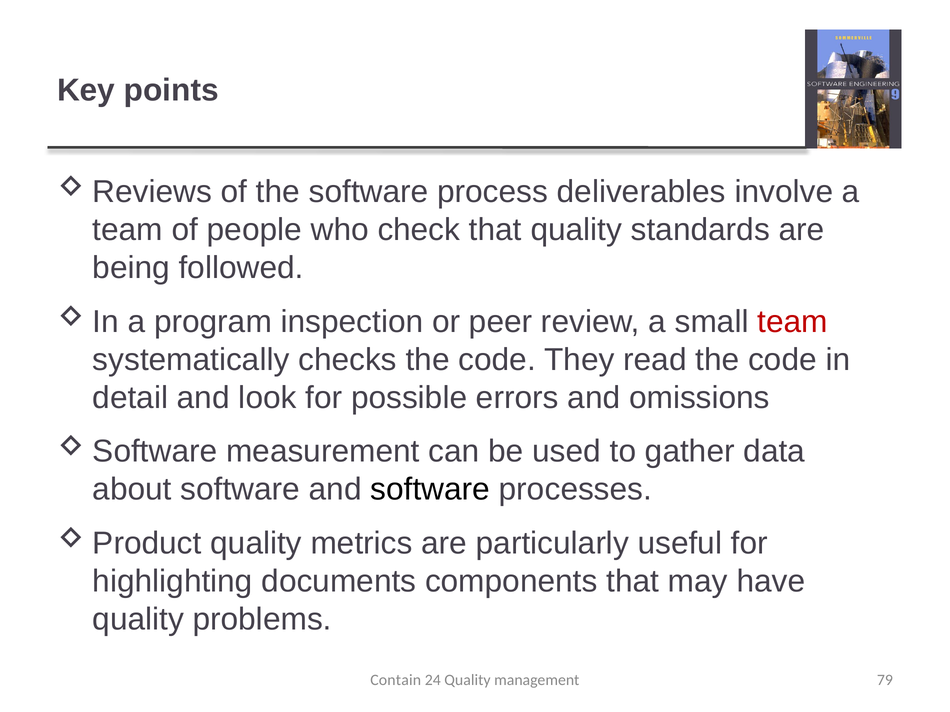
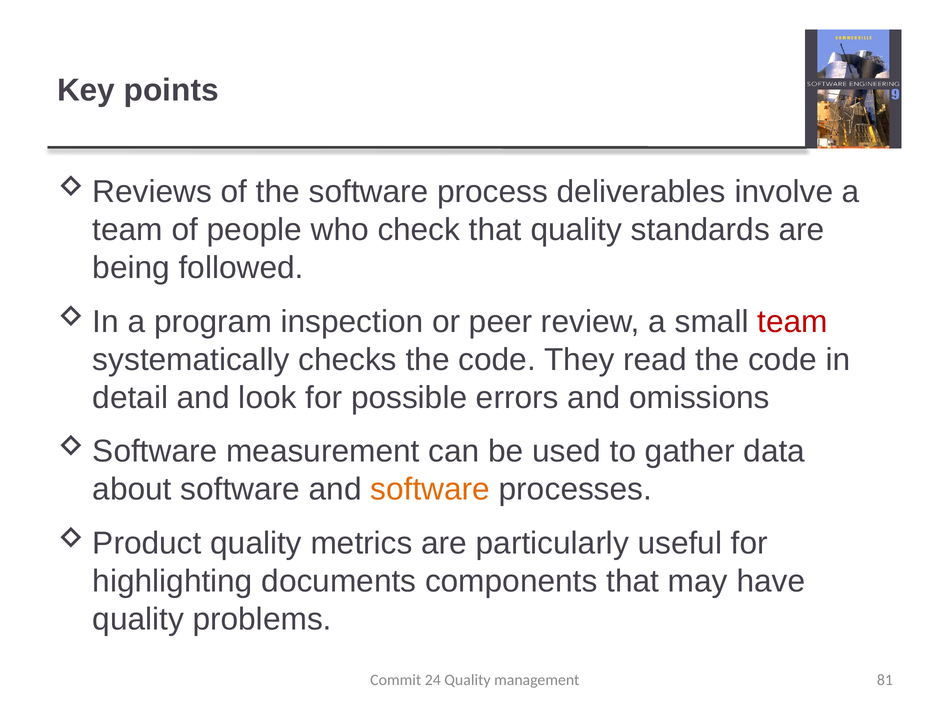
software at (430, 490) colour: black -> orange
Contain: Contain -> Commit
79: 79 -> 81
